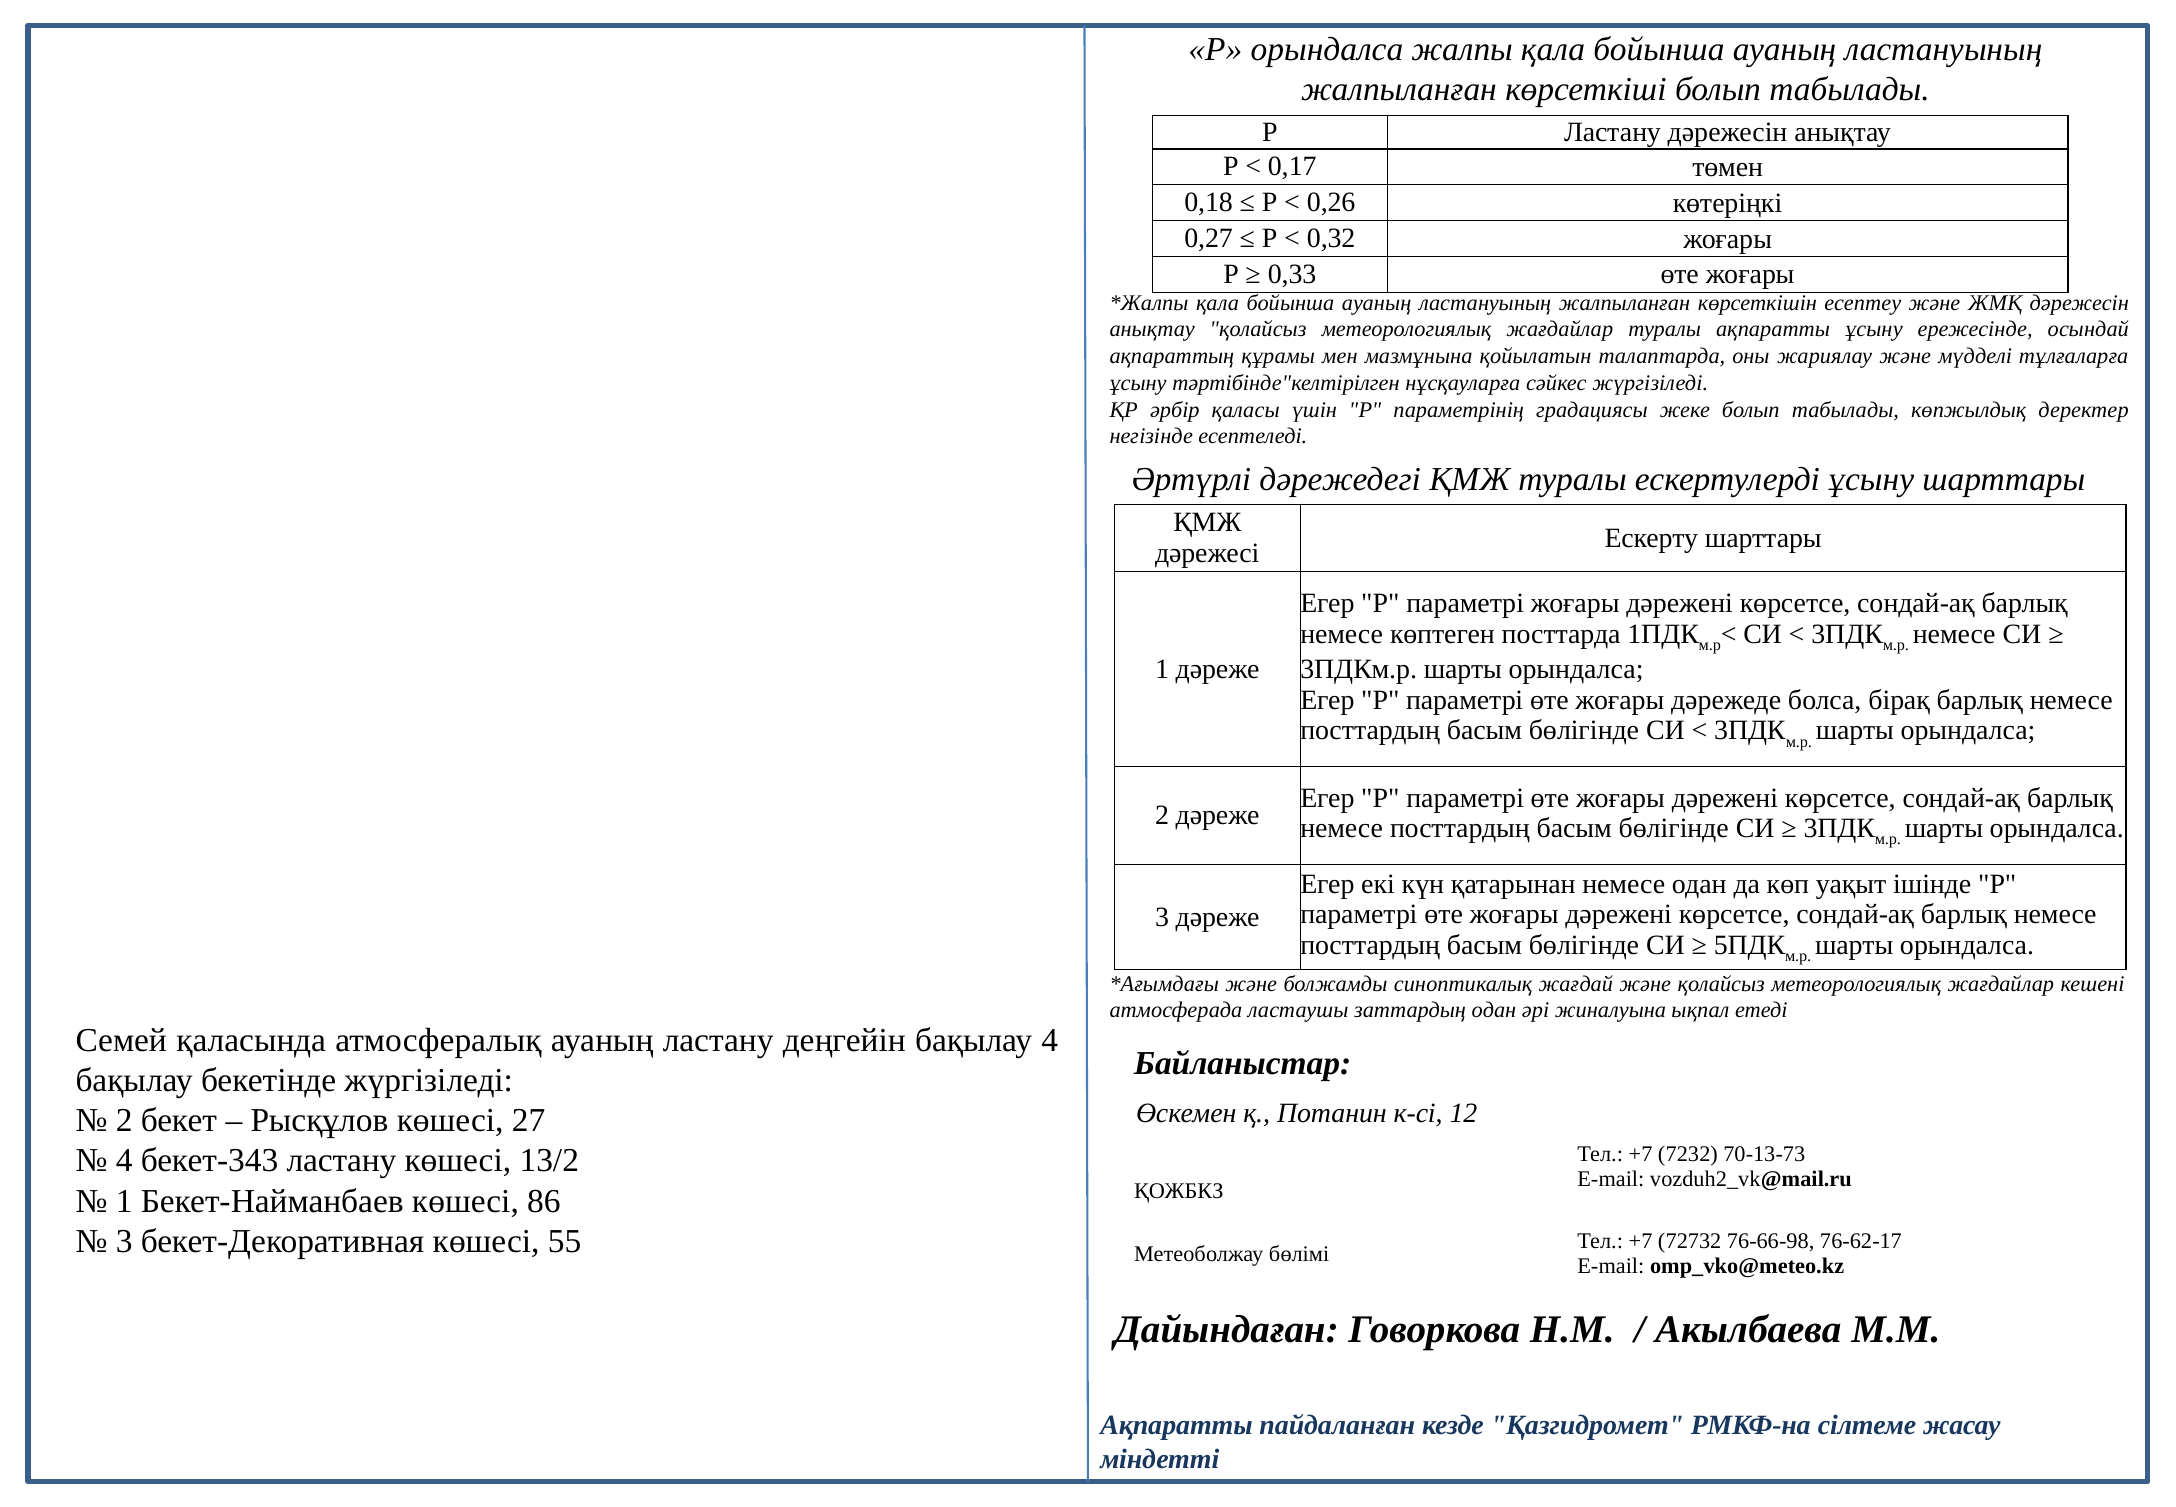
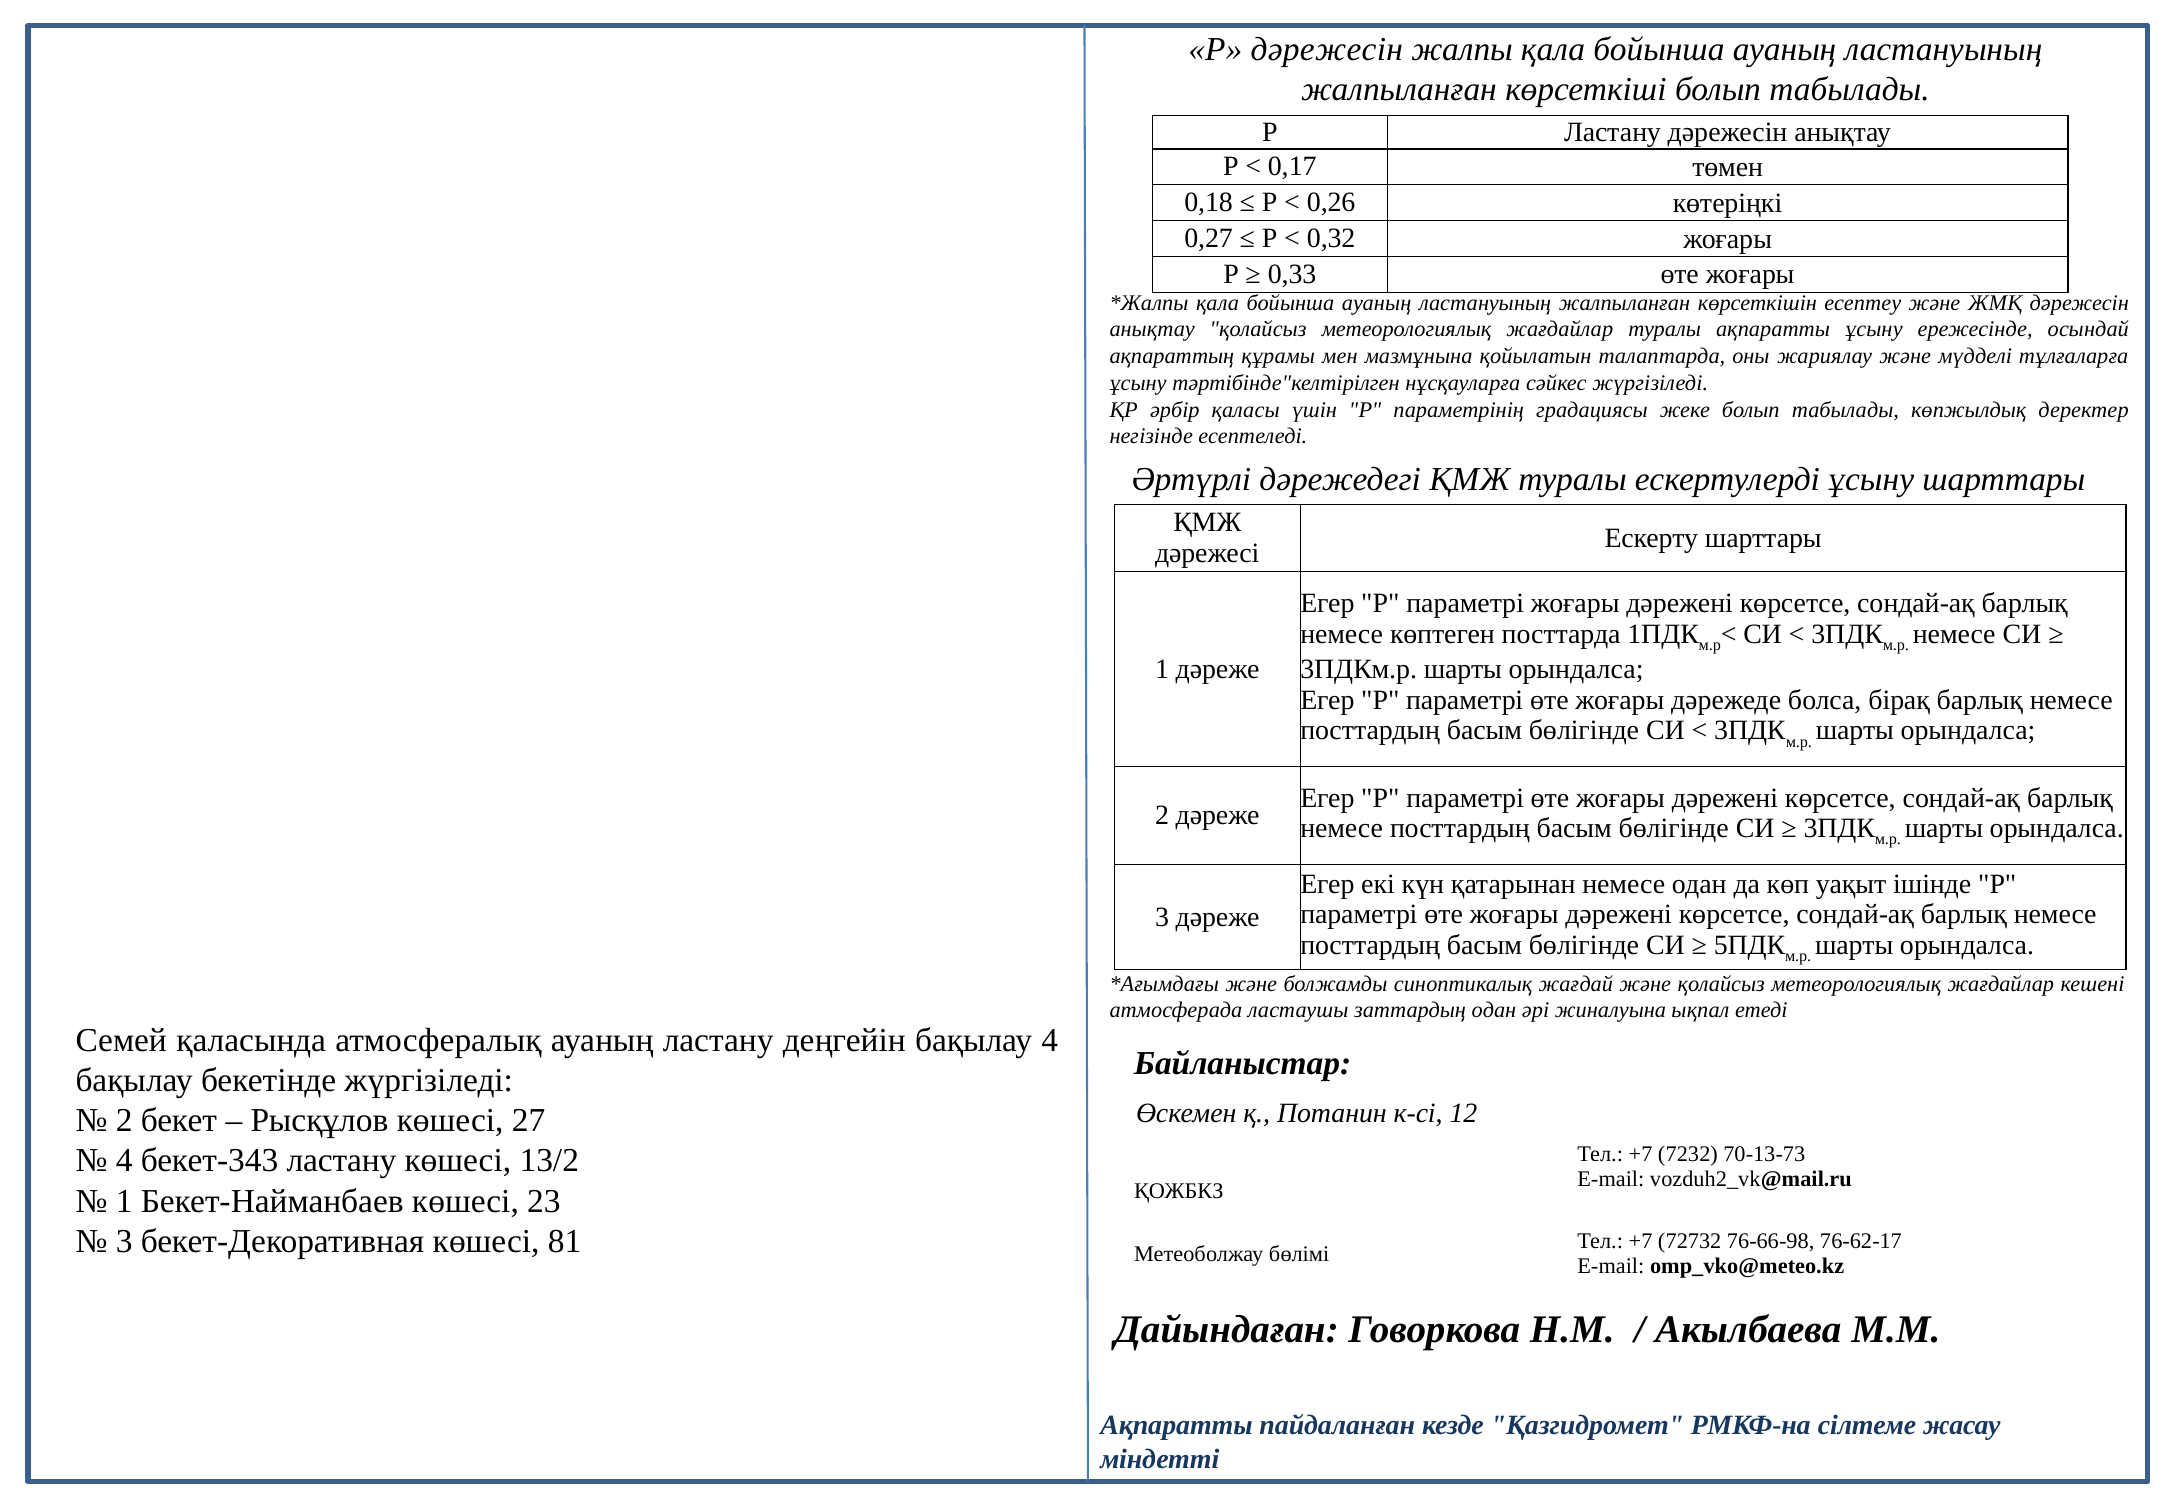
Р орындалса: орындалса -> дәрежесін
86: 86 -> 23
55: 55 -> 81
